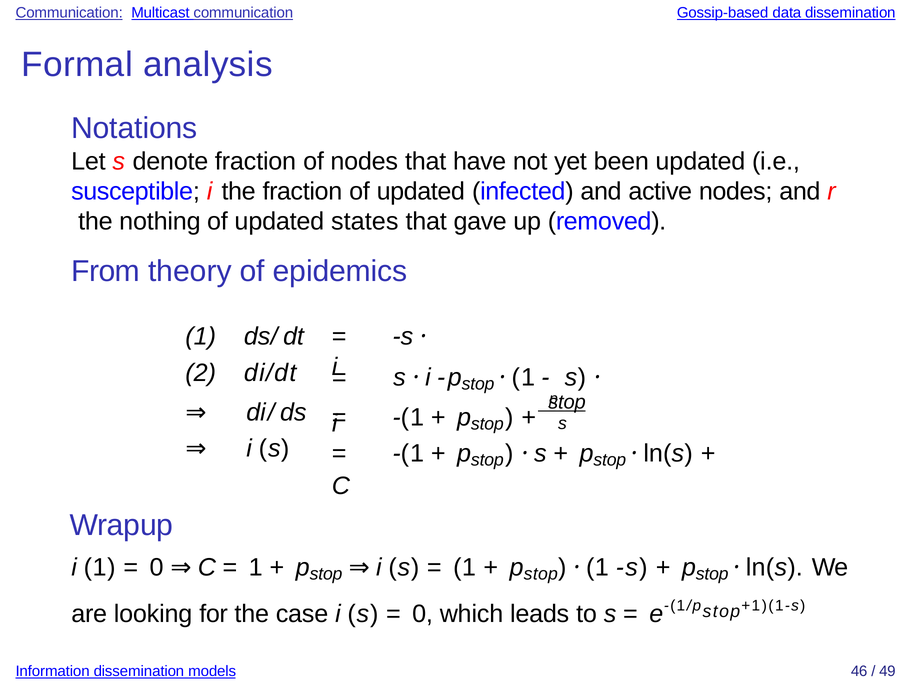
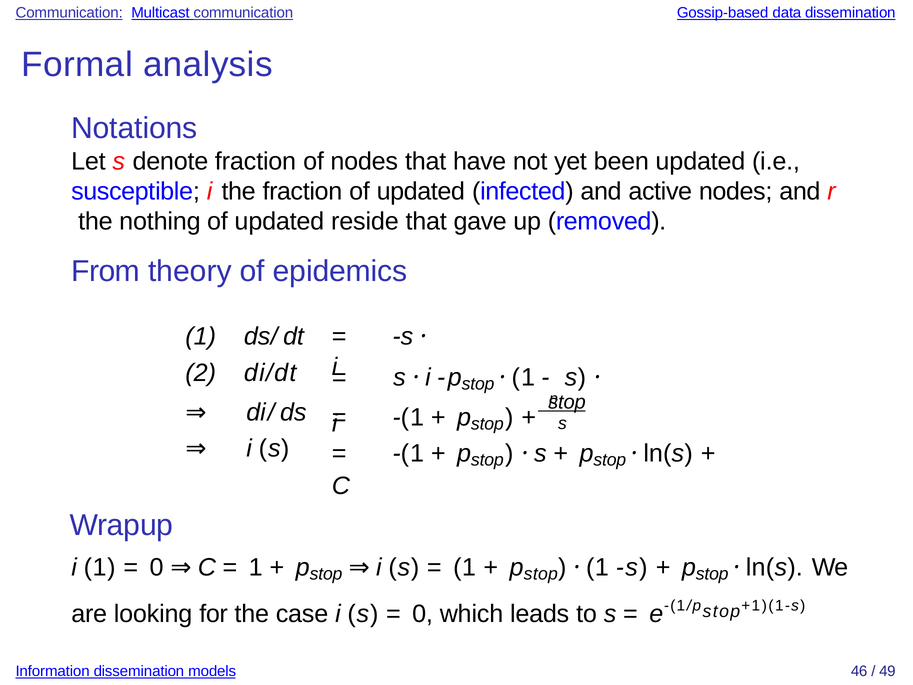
states: states -> reside
